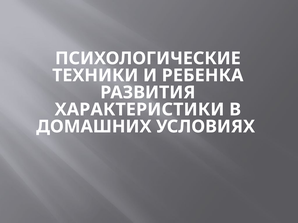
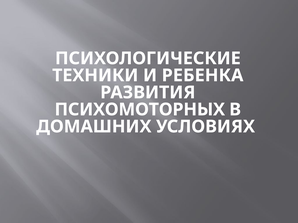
ХАРАКТЕРИСТИКИ: ХАРАКТЕРИСТИКИ -> ПСИХОМОТОРНЫХ
